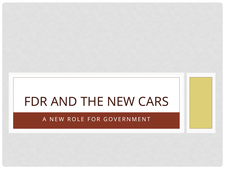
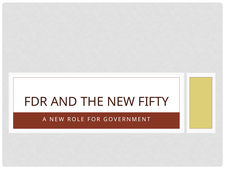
CARS: CARS -> FIFTY
